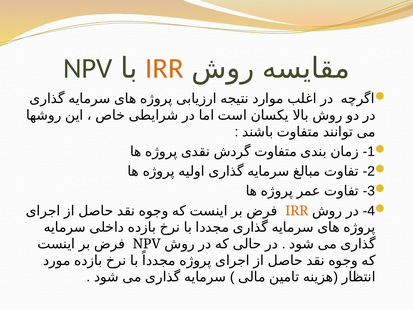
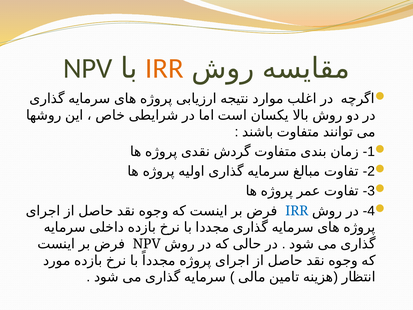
IRR at (297, 211) colour: orange -> blue
